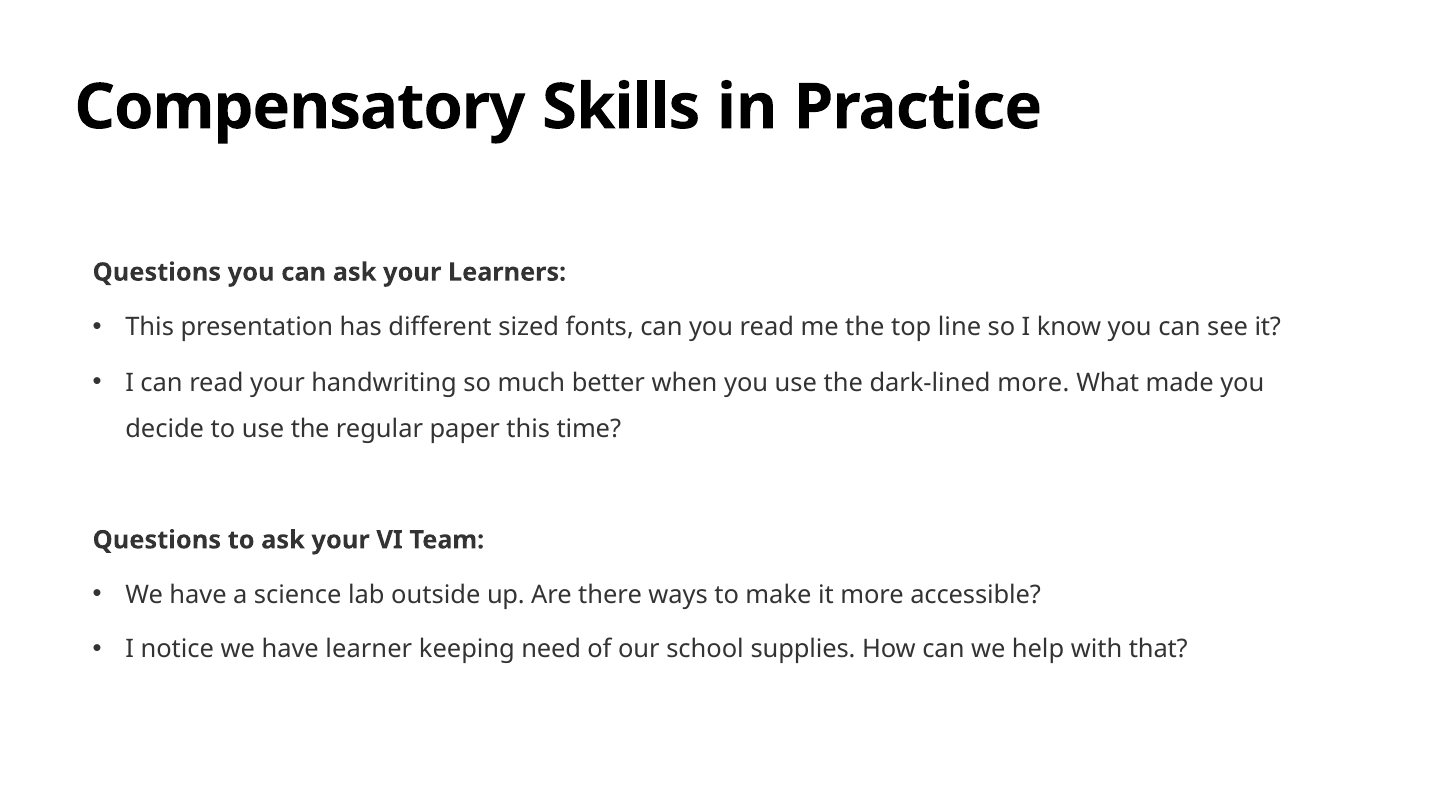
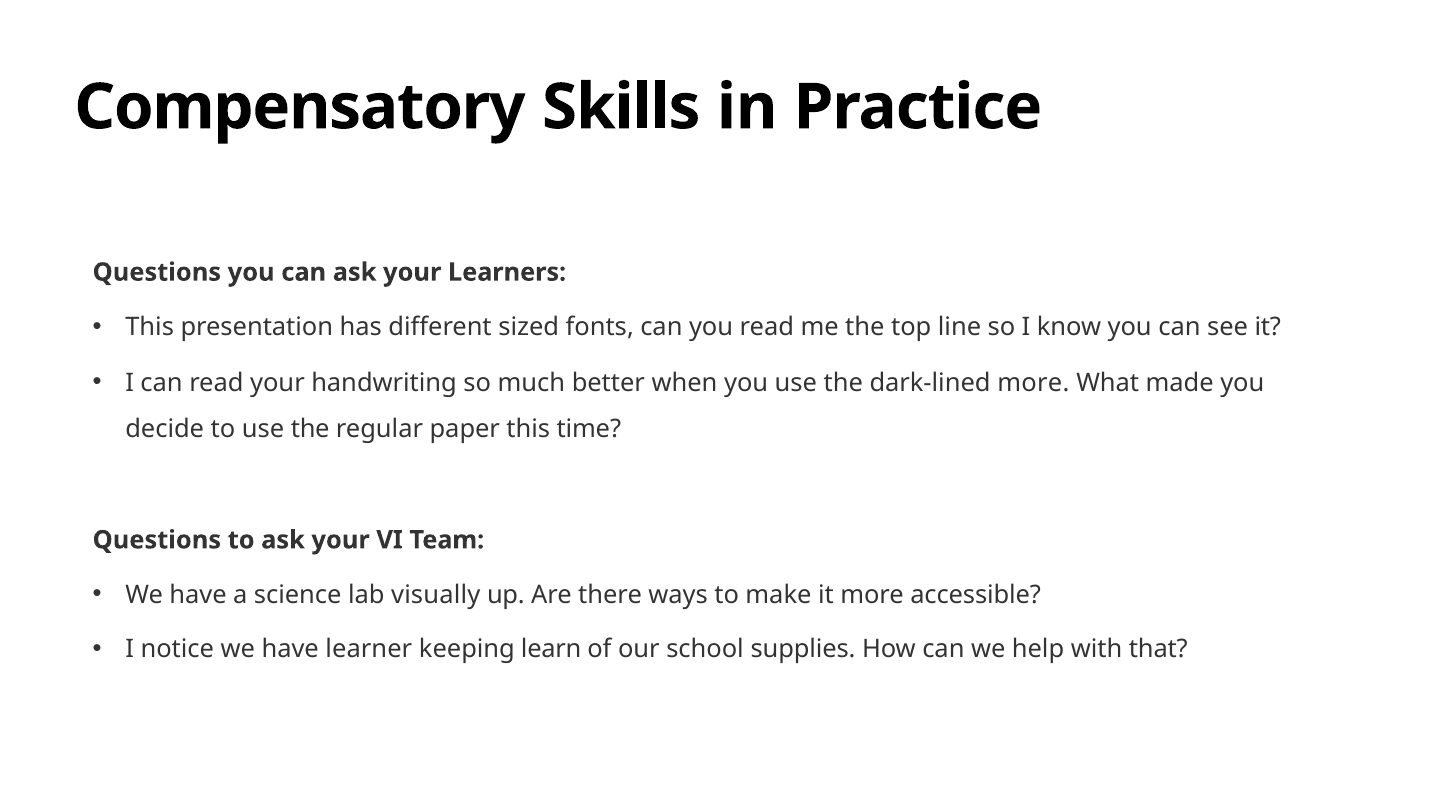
outside: outside -> visually
need: need -> learn
